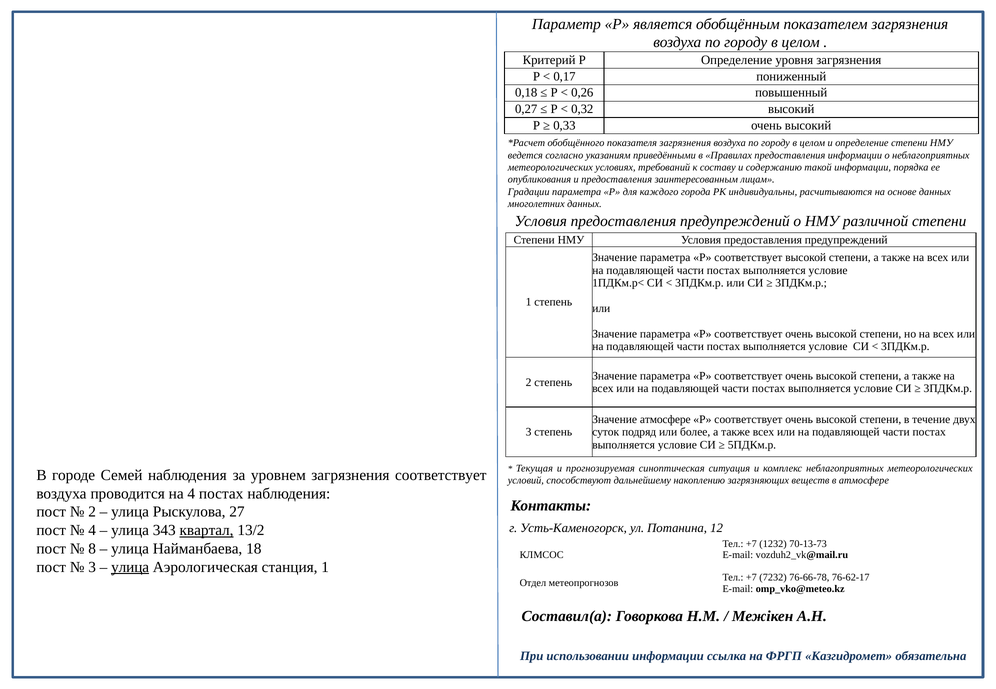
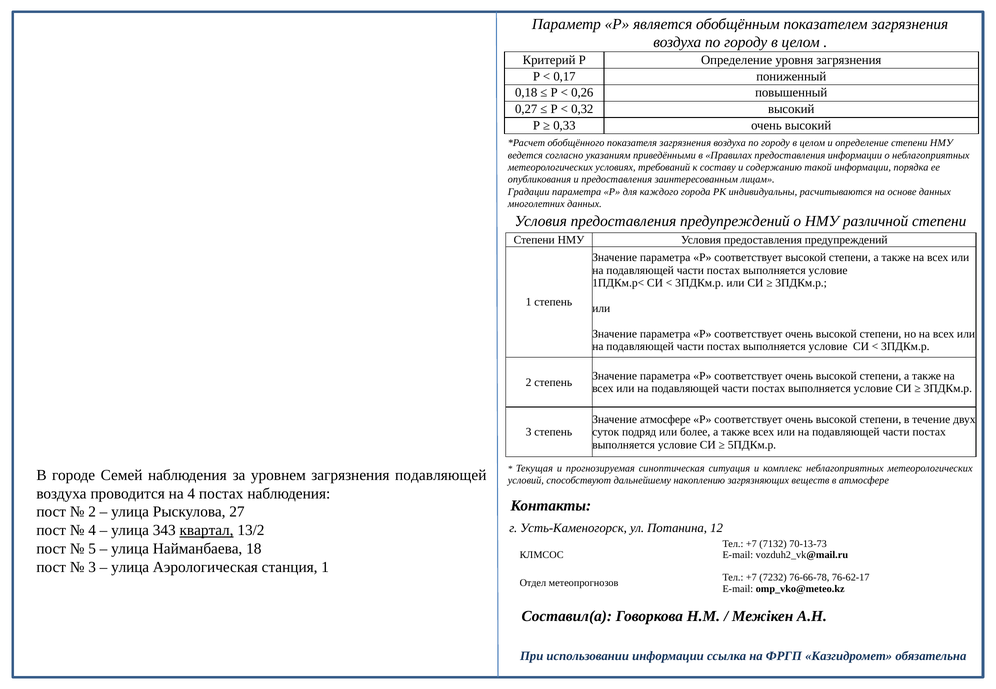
загрязнения соответствует: соответствует -> подавляющей
1232: 1232 -> 7132
8: 8 -> 5
улица at (130, 567) underline: present -> none
